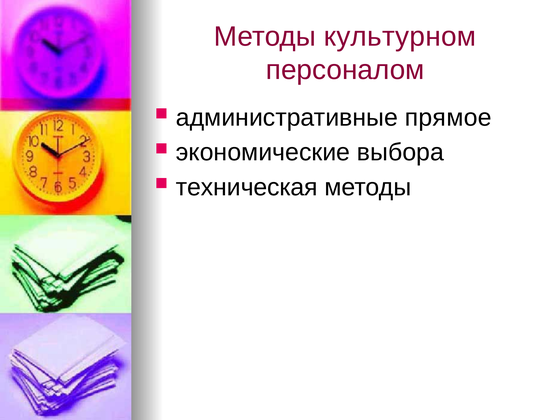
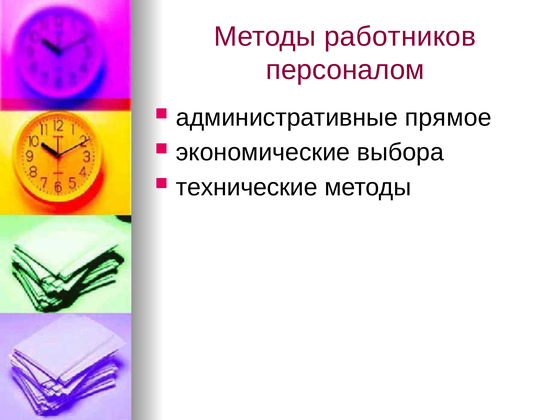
культурном: культурном -> работников
техническая: техническая -> технические
